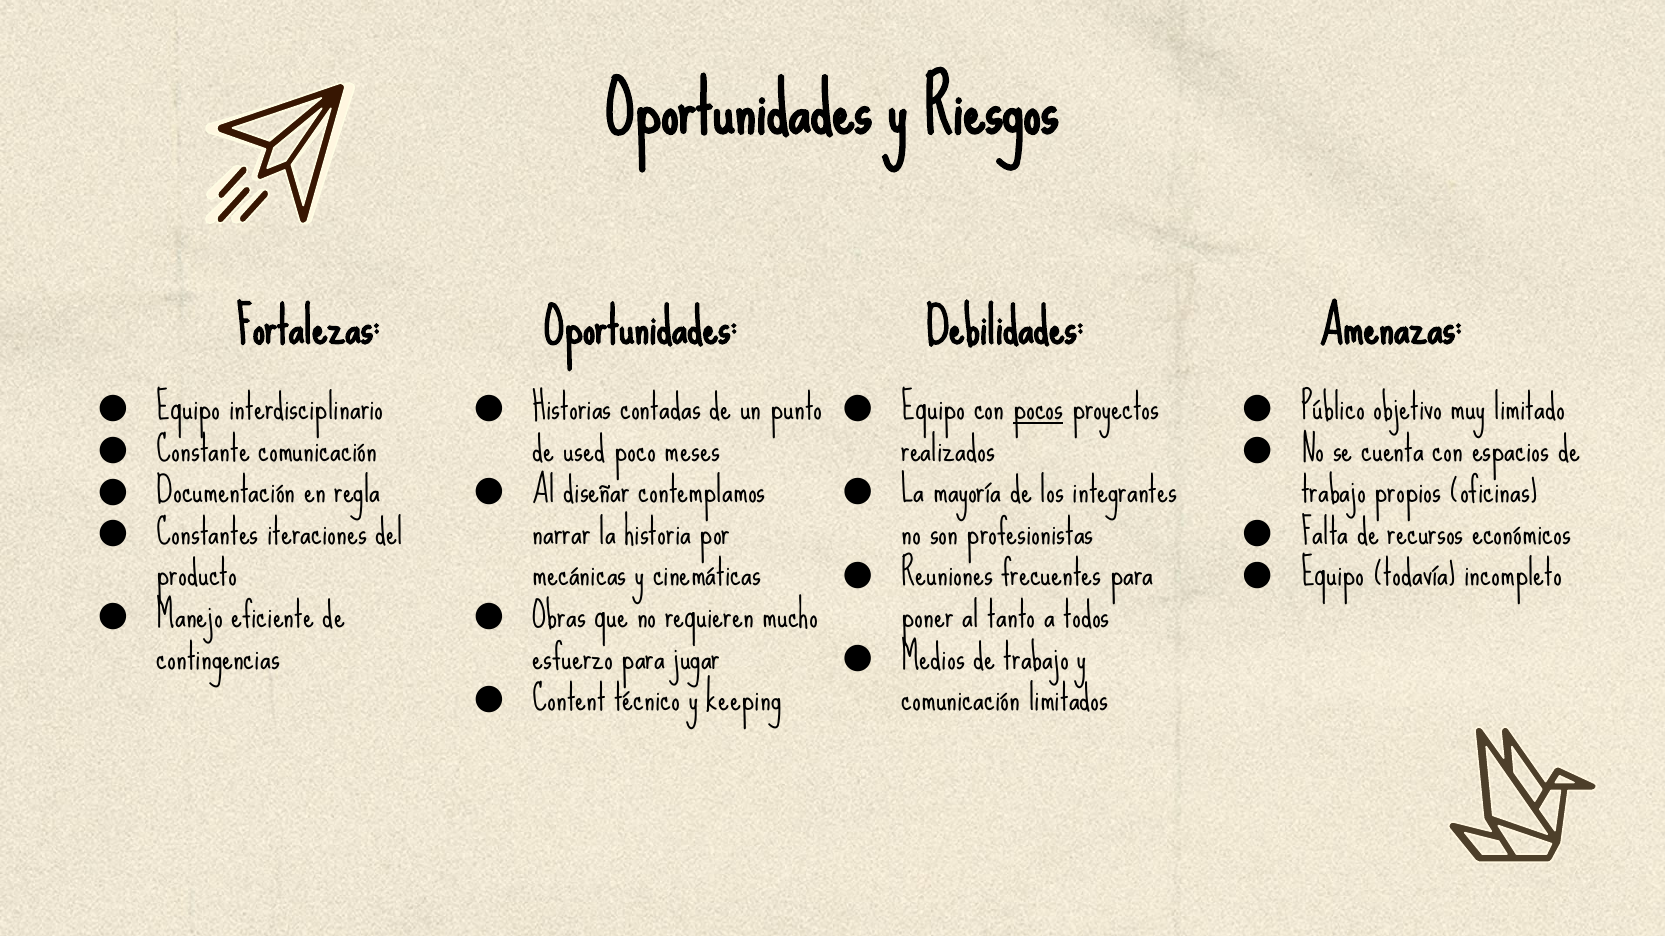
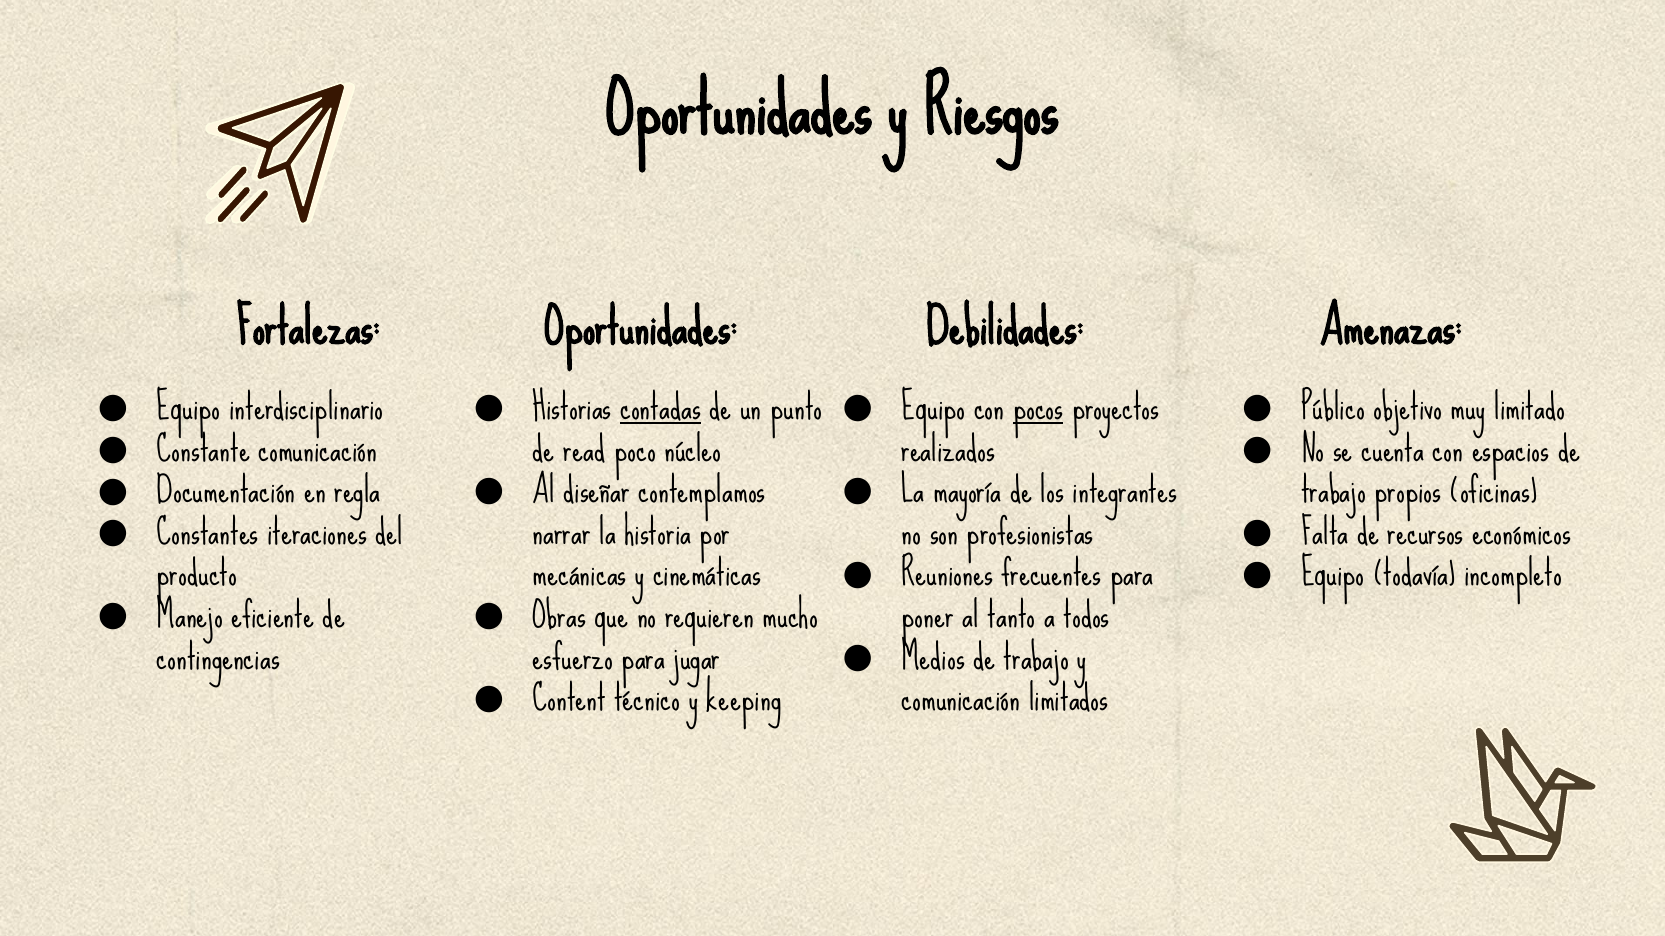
contadas underline: none -> present
used: used -> read
meses: meses -> núcleo
